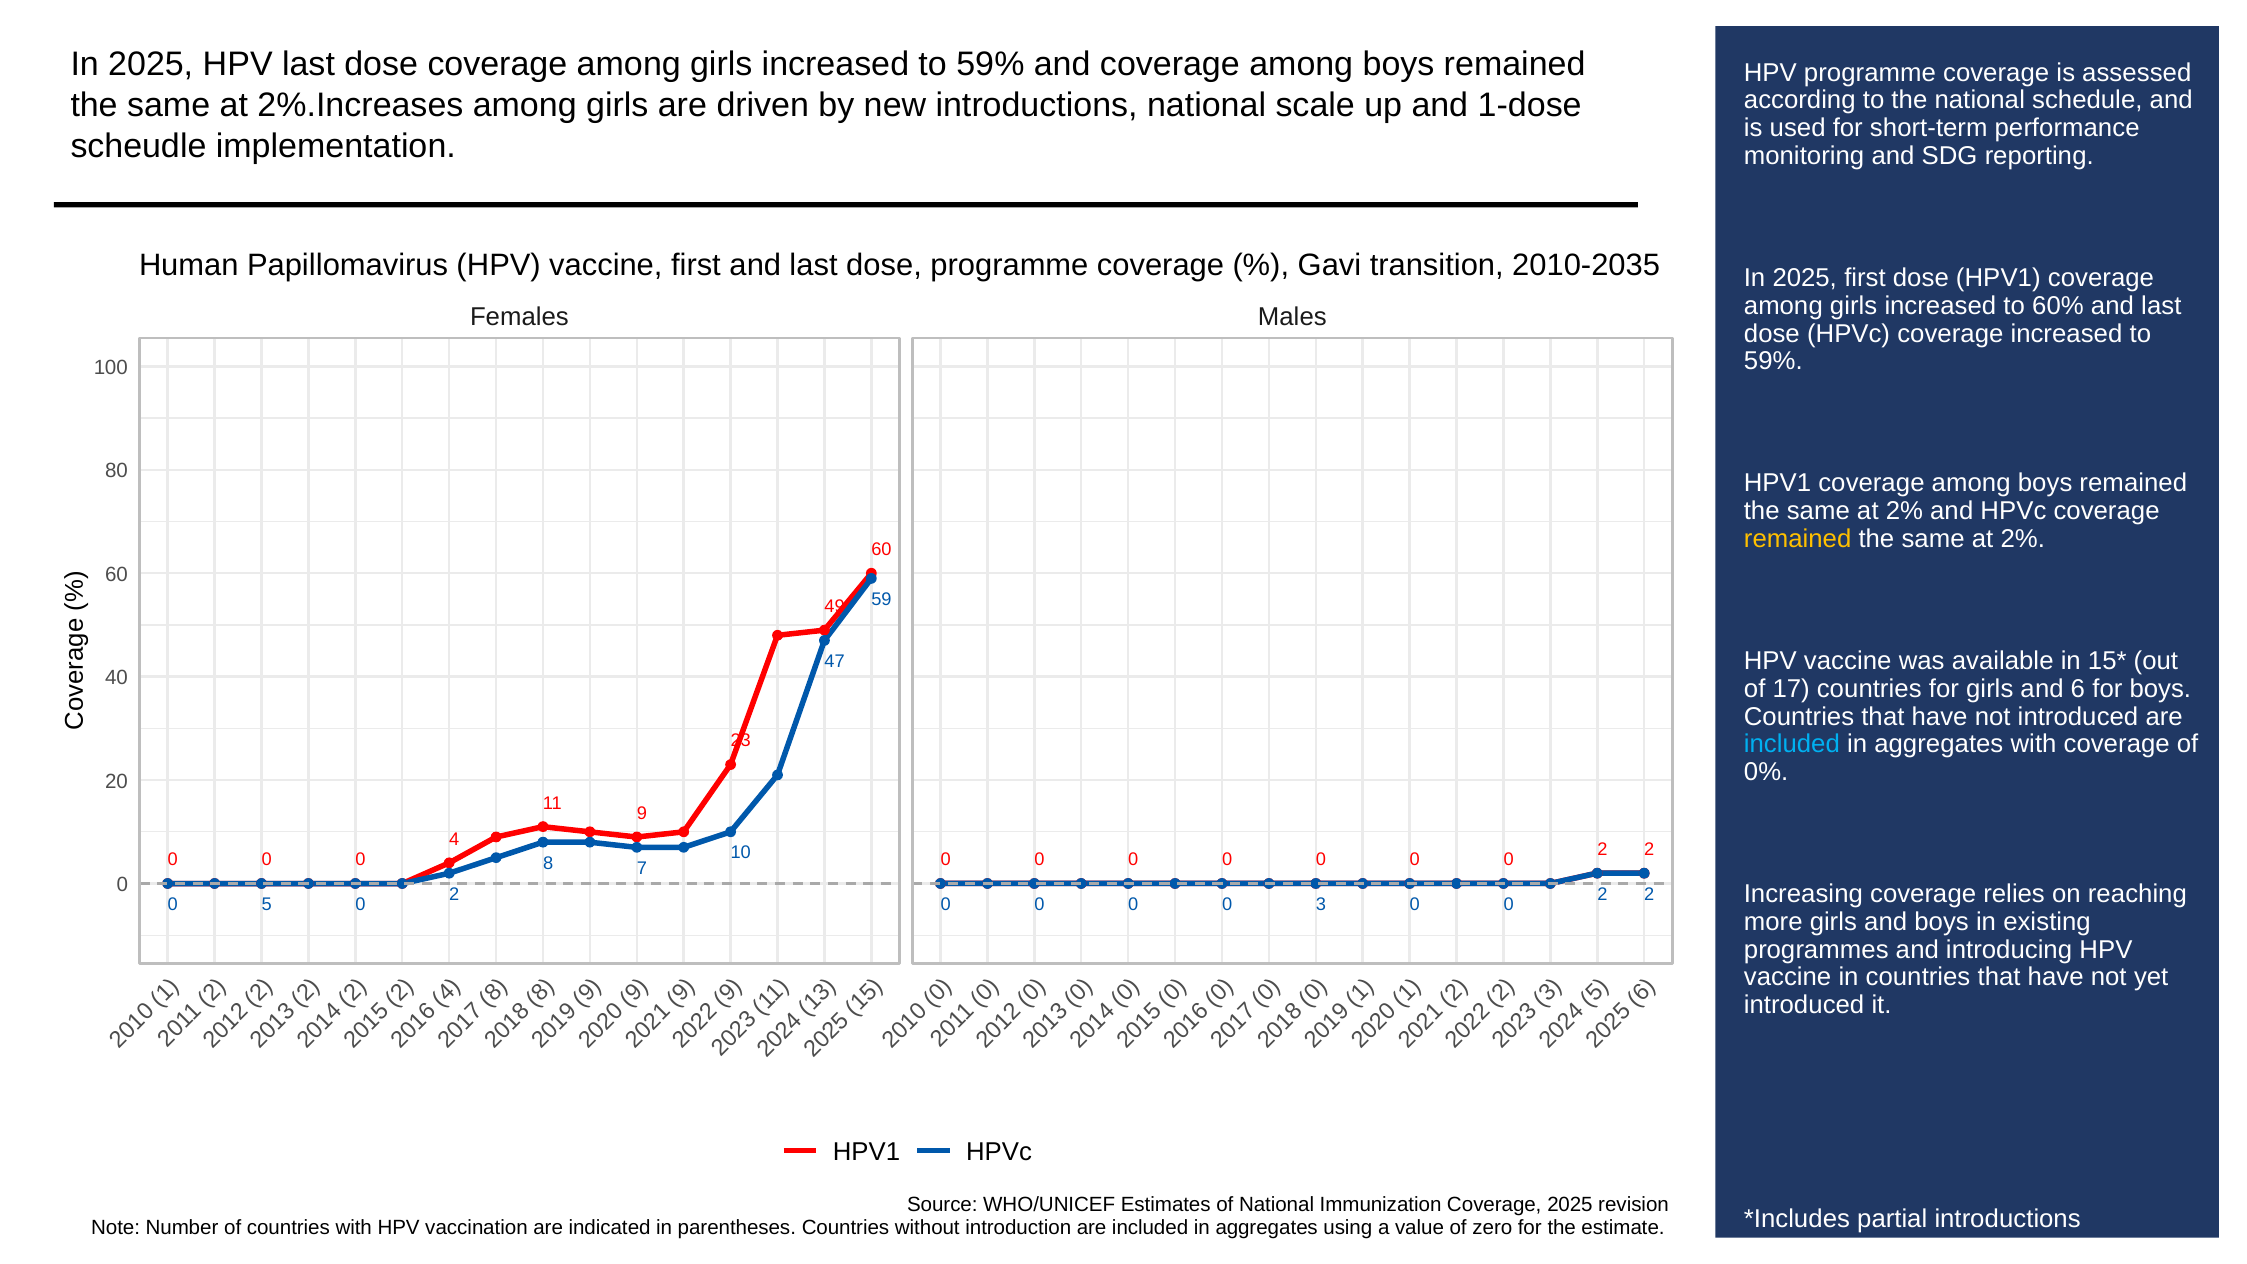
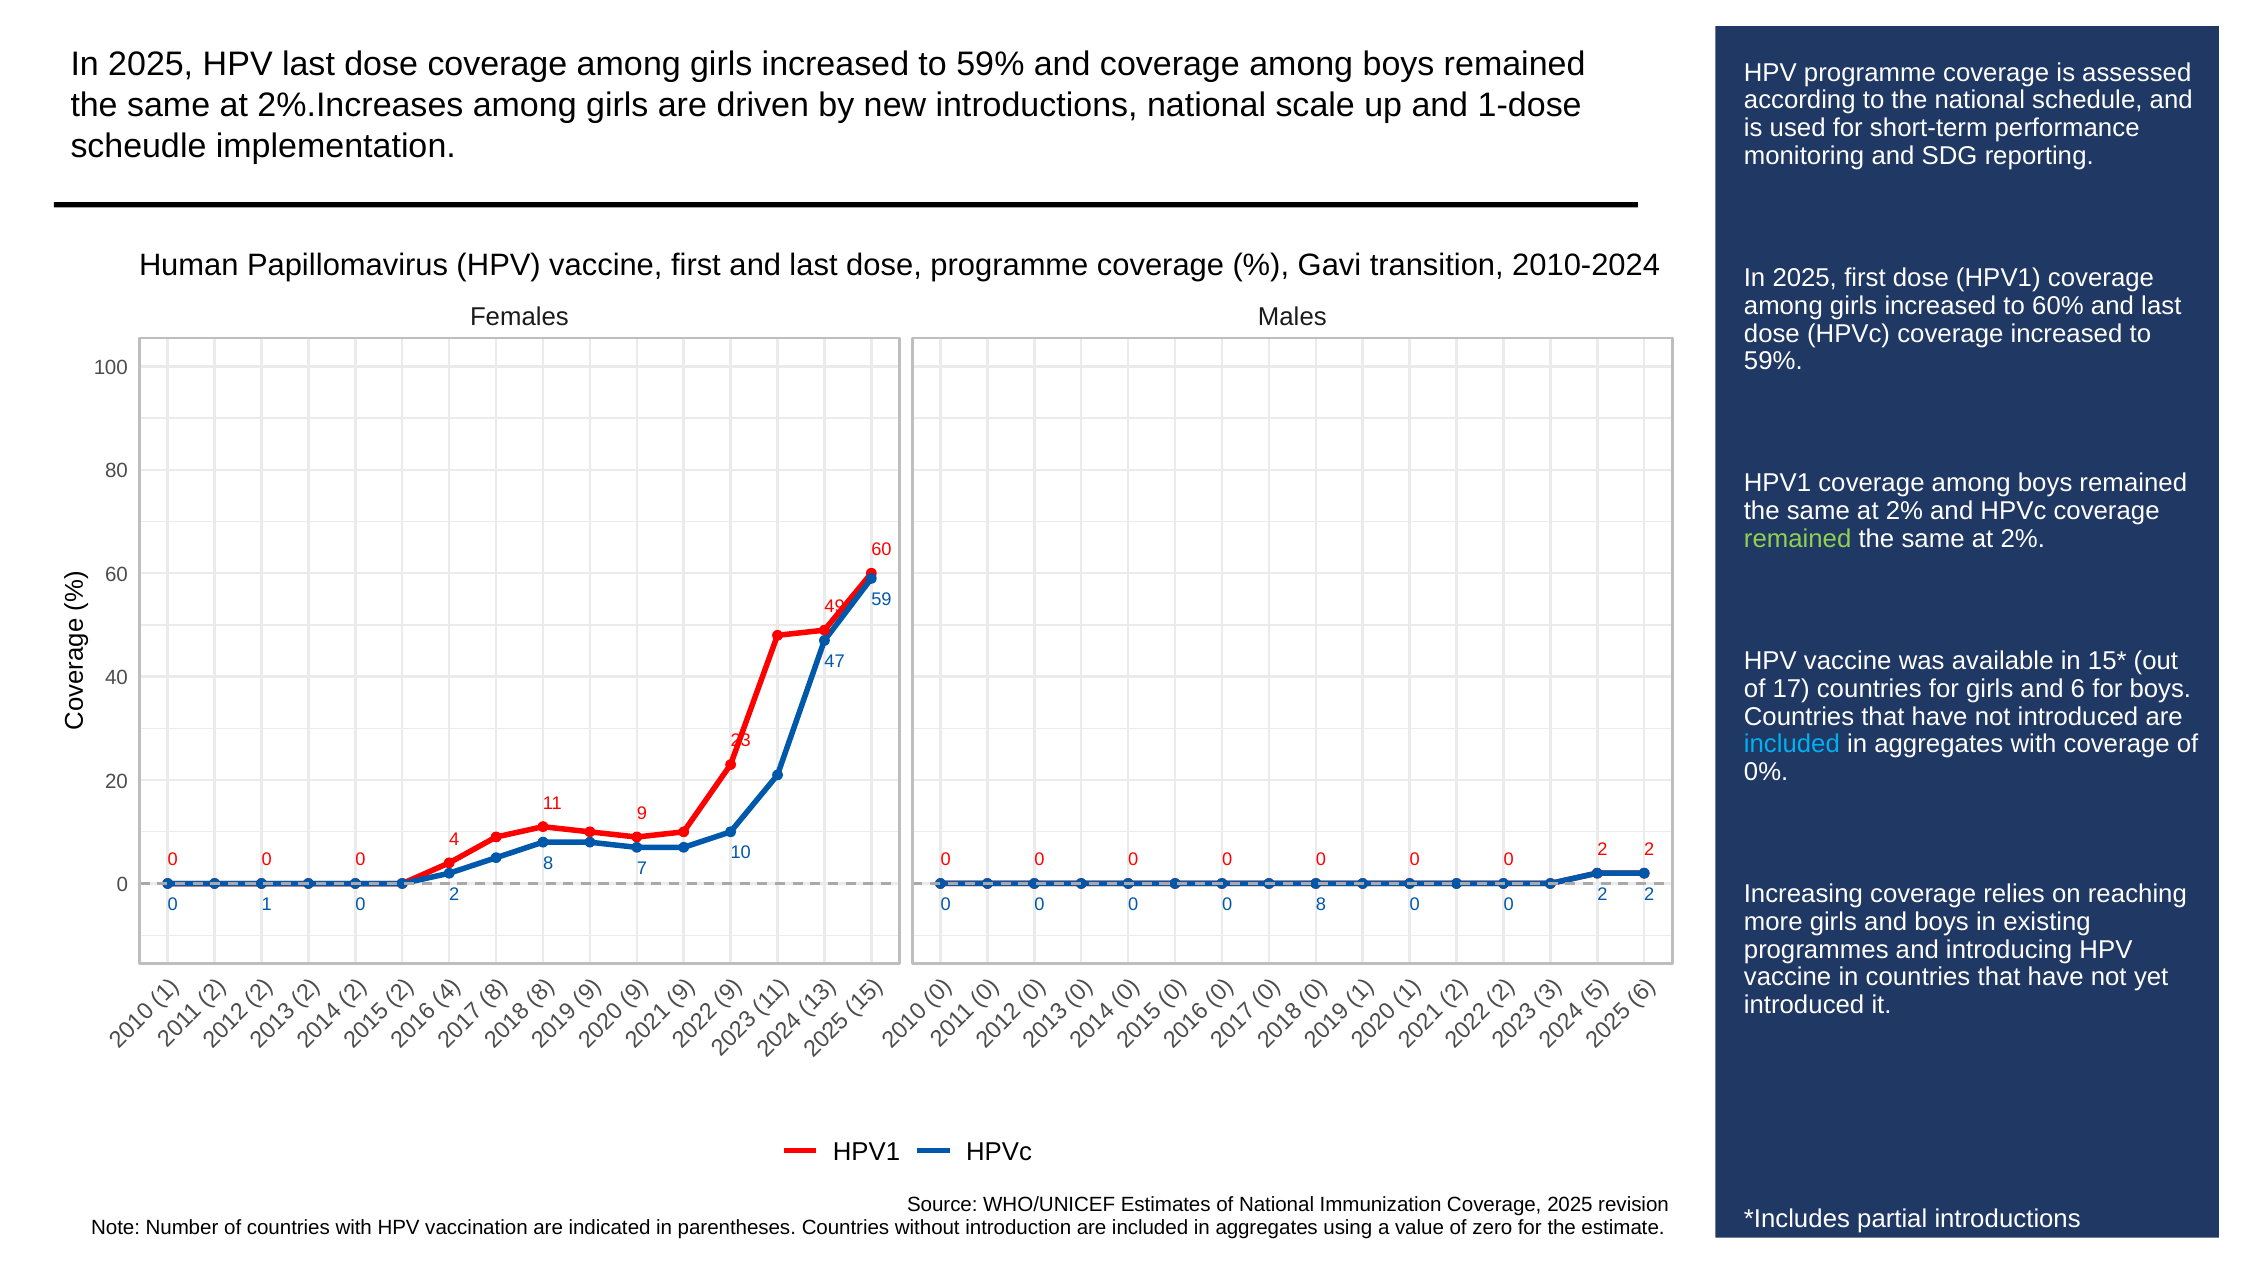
2010-2035: 2010-2035 -> 2010-2024
remained at (1798, 539) colour: yellow -> light green
5 at (267, 904): 5 -> 1
0 3: 3 -> 8
